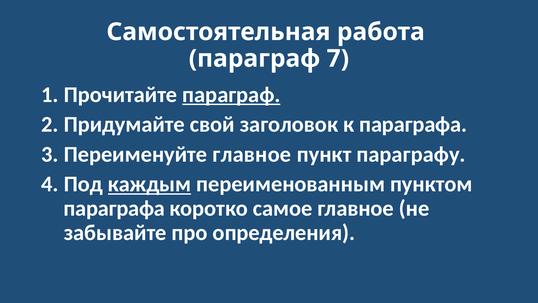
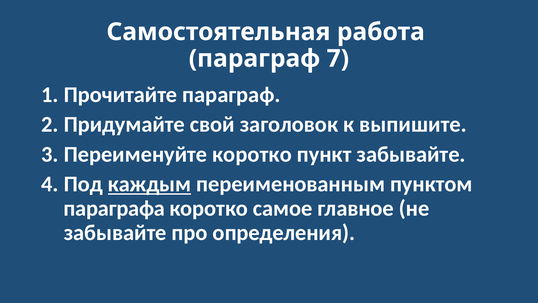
параграф at (231, 95) underline: present -> none
к параграфа: параграфа -> выпишите
главное at (252, 154): главное -> коротко
пункт параграфу: параграфу -> забывайте
